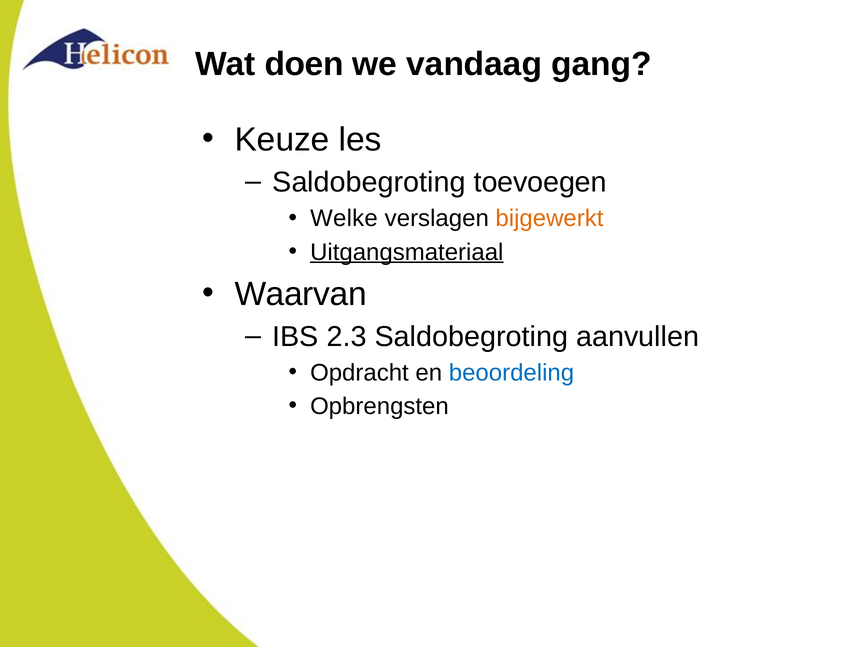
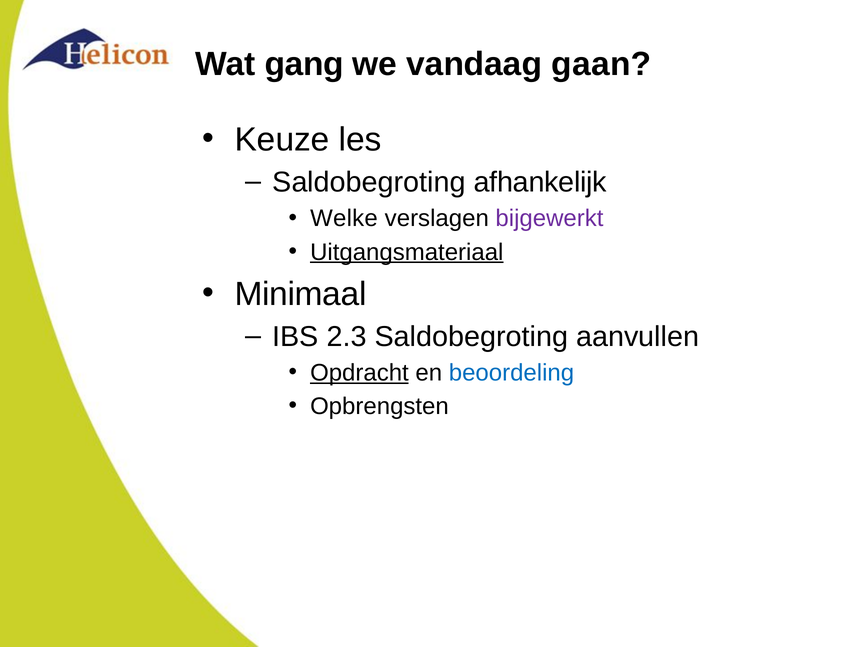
doen: doen -> gang
gang: gang -> gaan
toevoegen: toevoegen -> afhankelijk
bijgewerkt colour: orange -> purple
Waarvan: Waarvan -> Minimaal
Opdracht underline: none -> present
